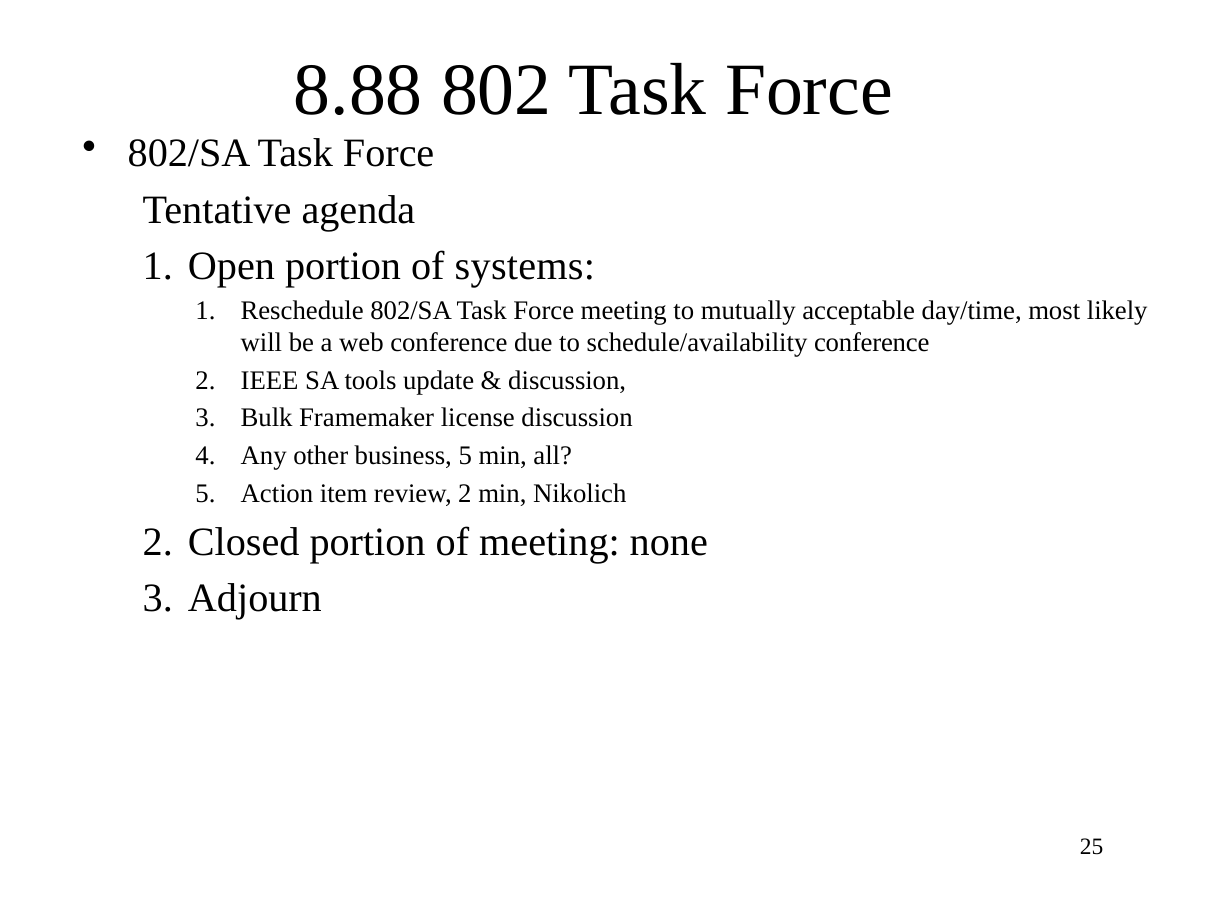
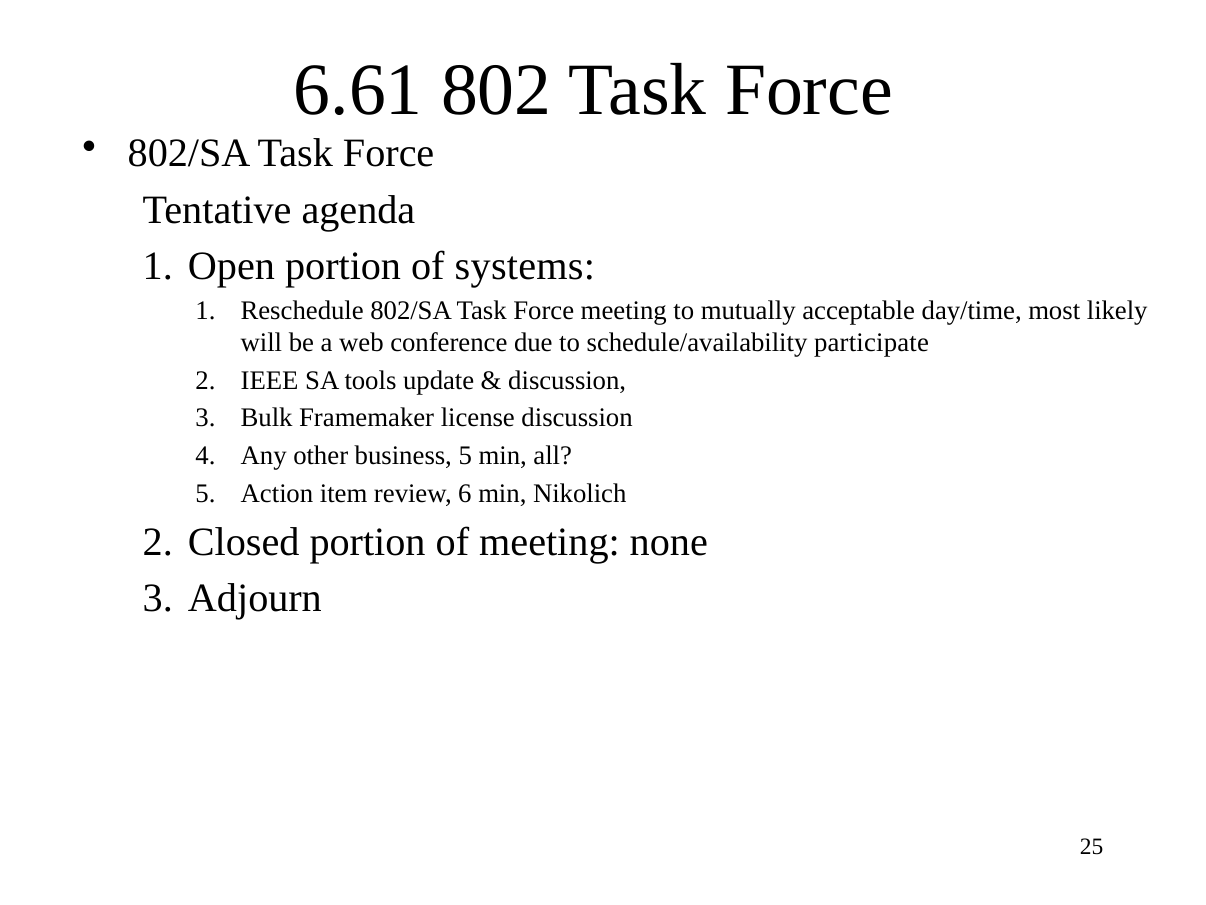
8.88: 8.88 -> 6.61
schedule/availability conference: conference -> participate
review 2: 2 -> 6
